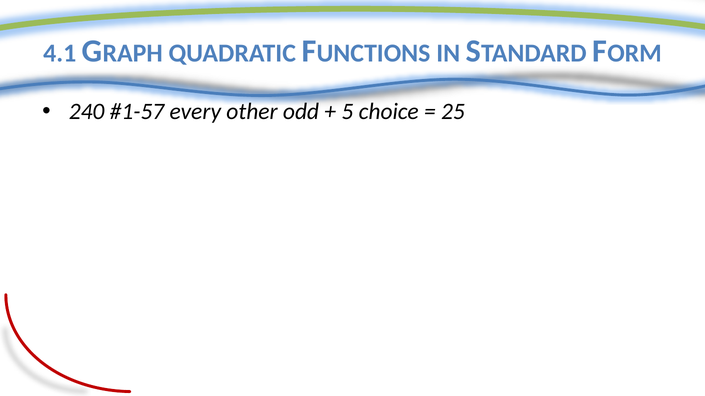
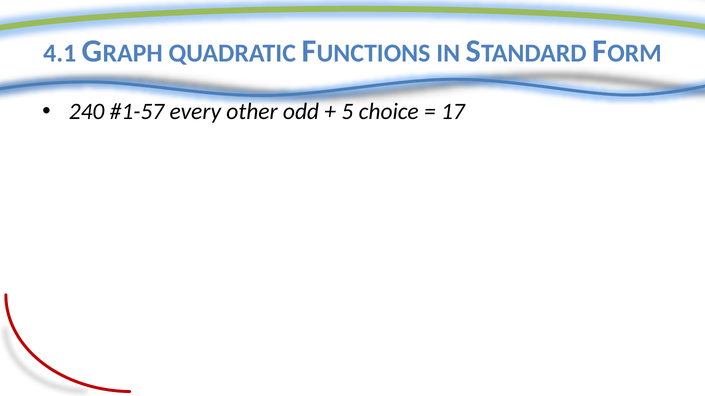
25: 25 -> 17
